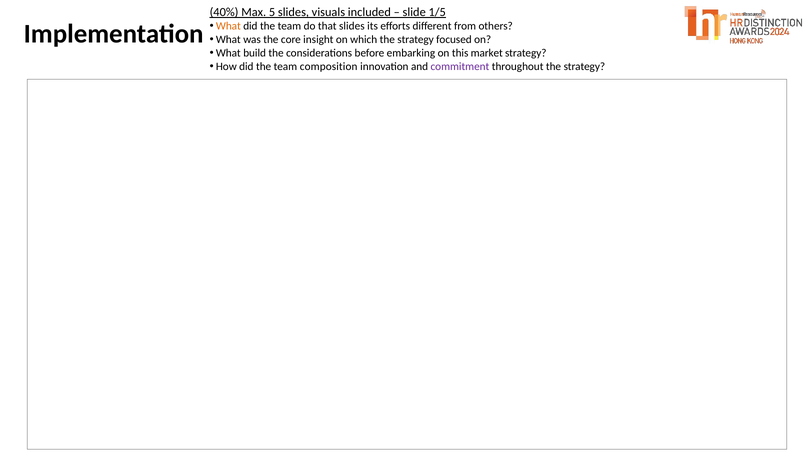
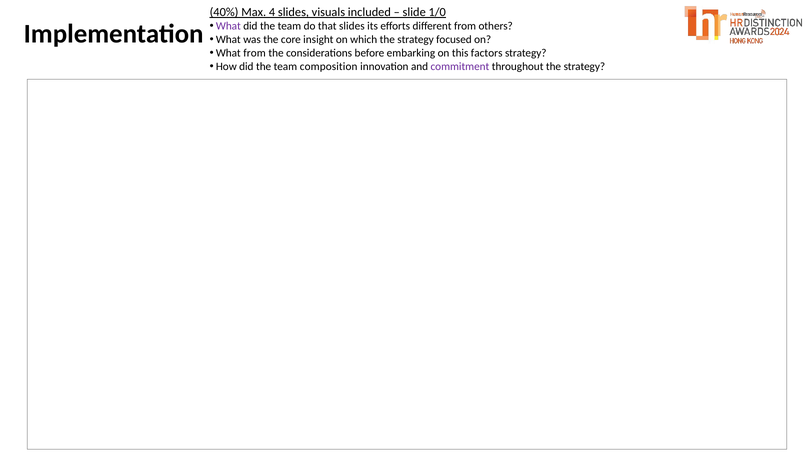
5: 5 -> 4
1/5: 1/5 -> 1/0
What at (228, 26) colour: orange -> purple
What build: build -> from
market: market -> factors
